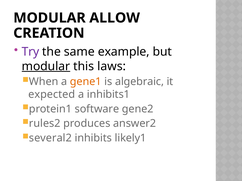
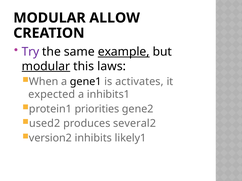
example underline: none -> present
gene1 colour: orange -> black
algebraic: algebraic -> activates
software: software -> priorities
rules2: rules2 -> used2
answer2: answer2 -> several2
several2: several2 -> version2
